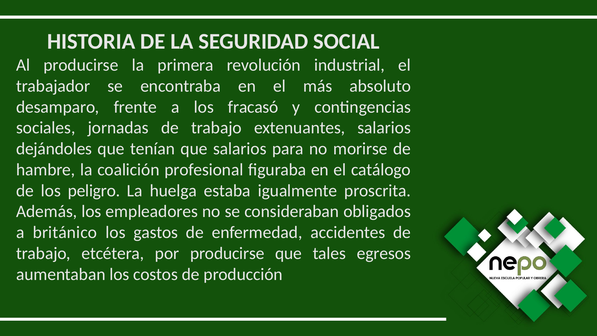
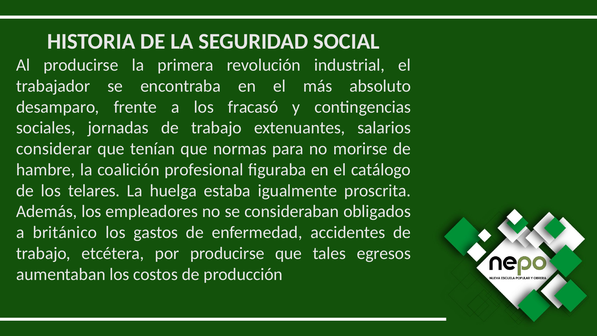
dejándoles: dejándoles -> considerar
que salarios: salarios -> normas
peligro: peligro -> telares
